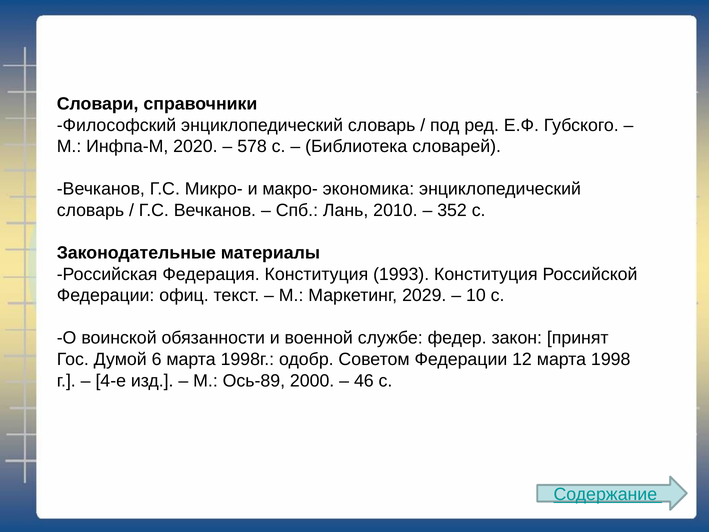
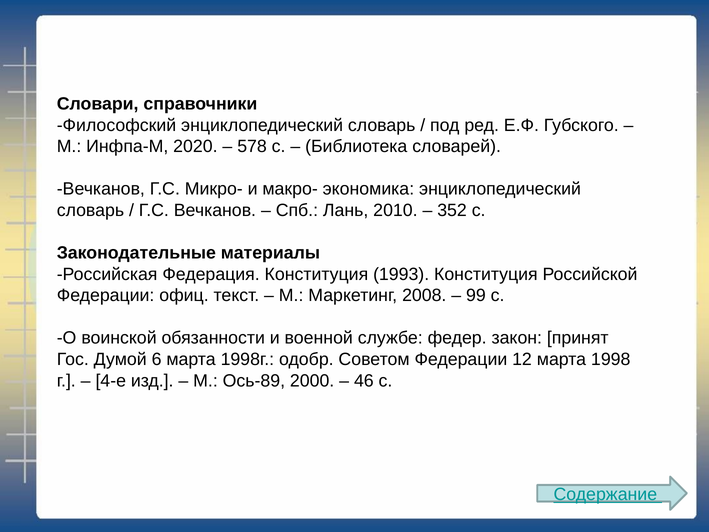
2029: 2029 -> 2008
10: 10 -> 99
